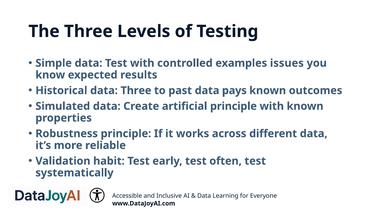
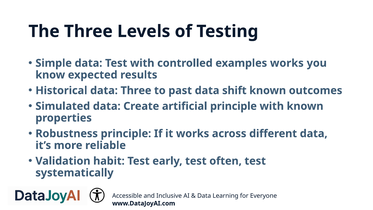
examples issues: issues -> works
pays: pays -> shift
